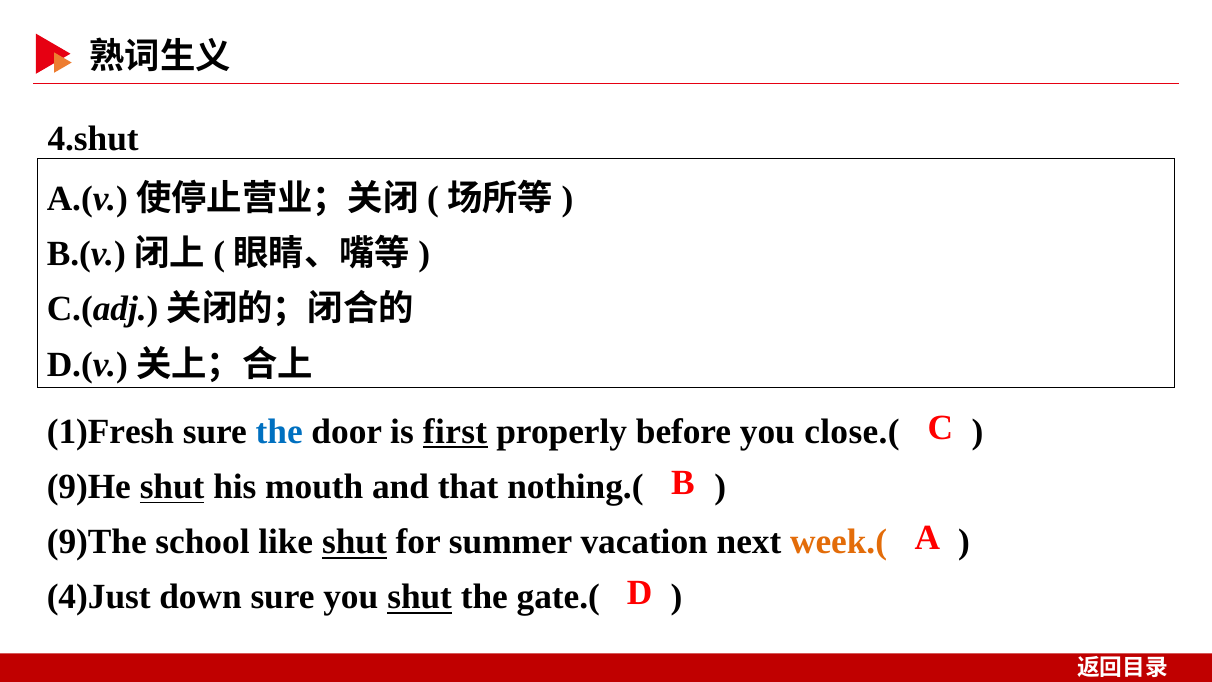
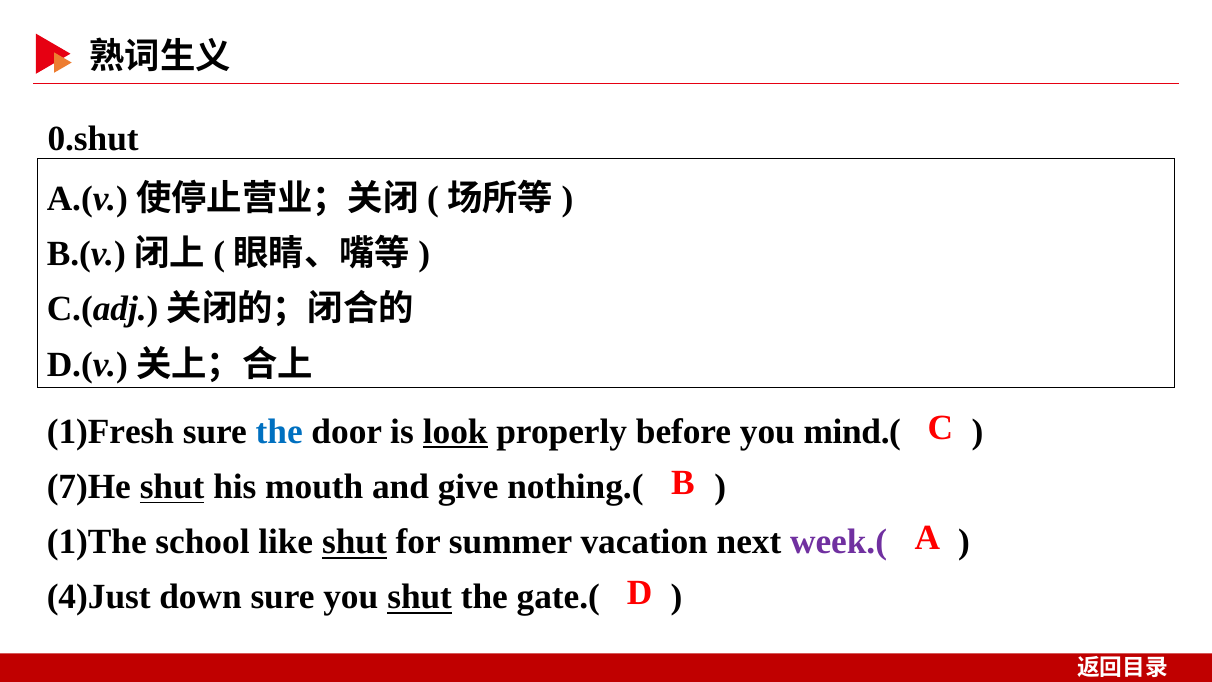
4.shut: 4.shut -> 0.shut
first: first -> look
close.(: close.( -> mind.(
9)He: 9)He -> 7)He
that: that -> give
9)The: 9)The -> 1)The
week.( colour: orange -> purple
